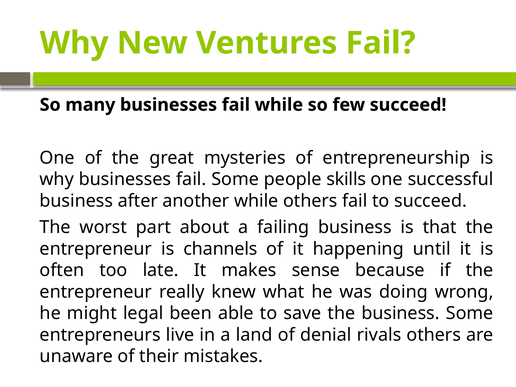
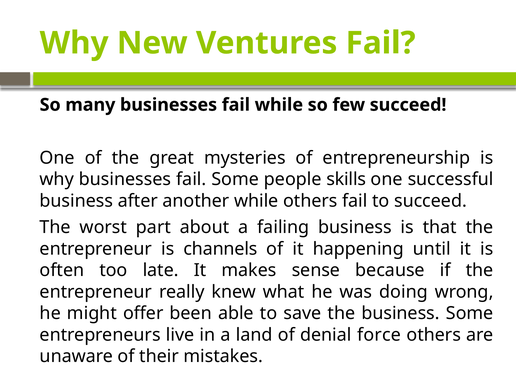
legal: legal -> offer
rivals: rivals -> force
